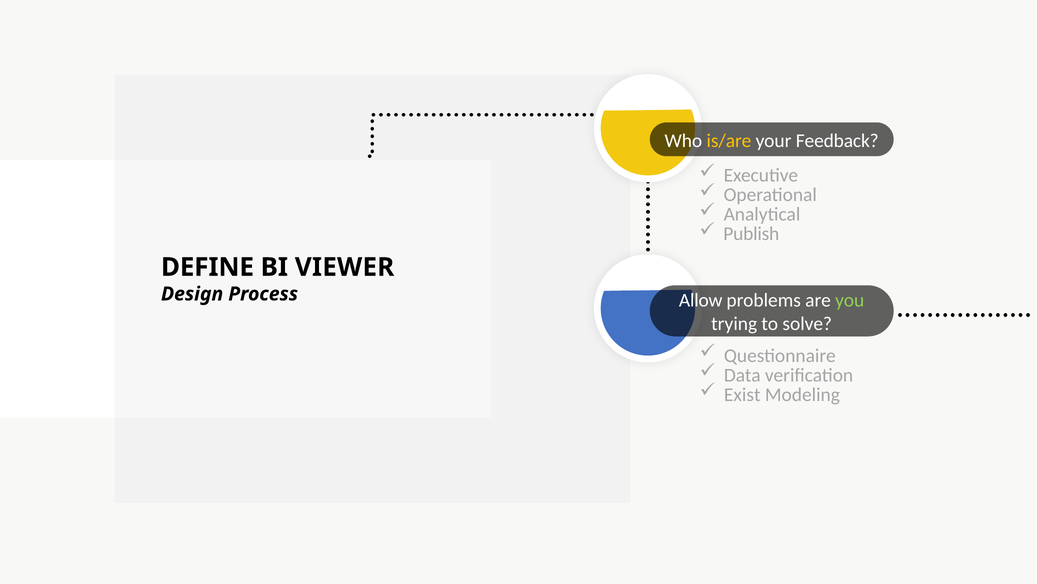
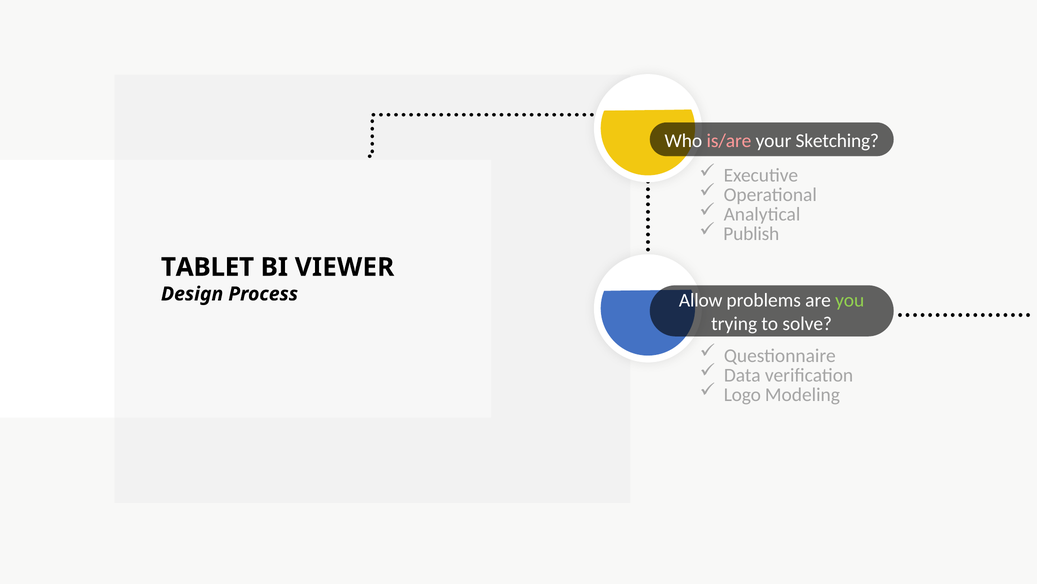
is/are colour: yellow -> pink
Feedback: Feedback -> Sketching
DEFINE: DEFINE -> TABLET
Exist: Exist -> Logo
